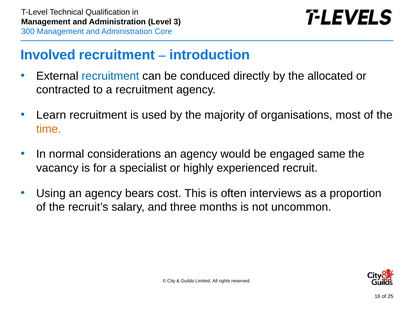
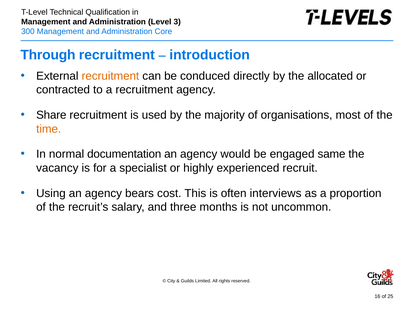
Involved: Involved -> Through
recruitment at (110, 76) colour: blue -> orange
Learn: Learn -> Share
considerations: considerations -> documentation
